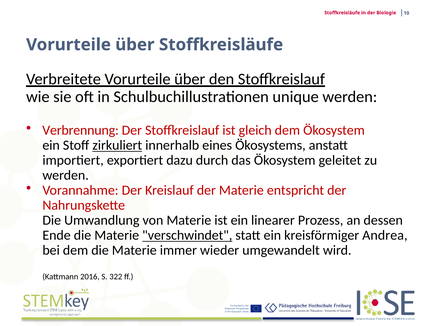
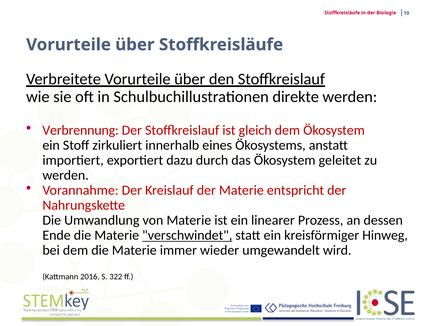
unique: unique -> direkte
zirkuliert underline: present -> none
Andrea: Andrea -> Hinweg
